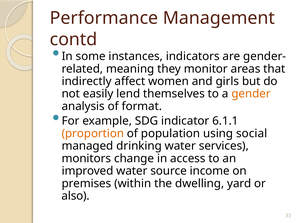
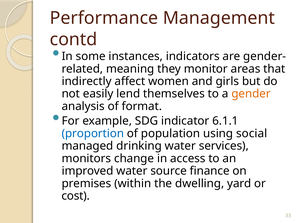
proportion colour: orange -> blue
income: income -> finance
also: also -> cost
